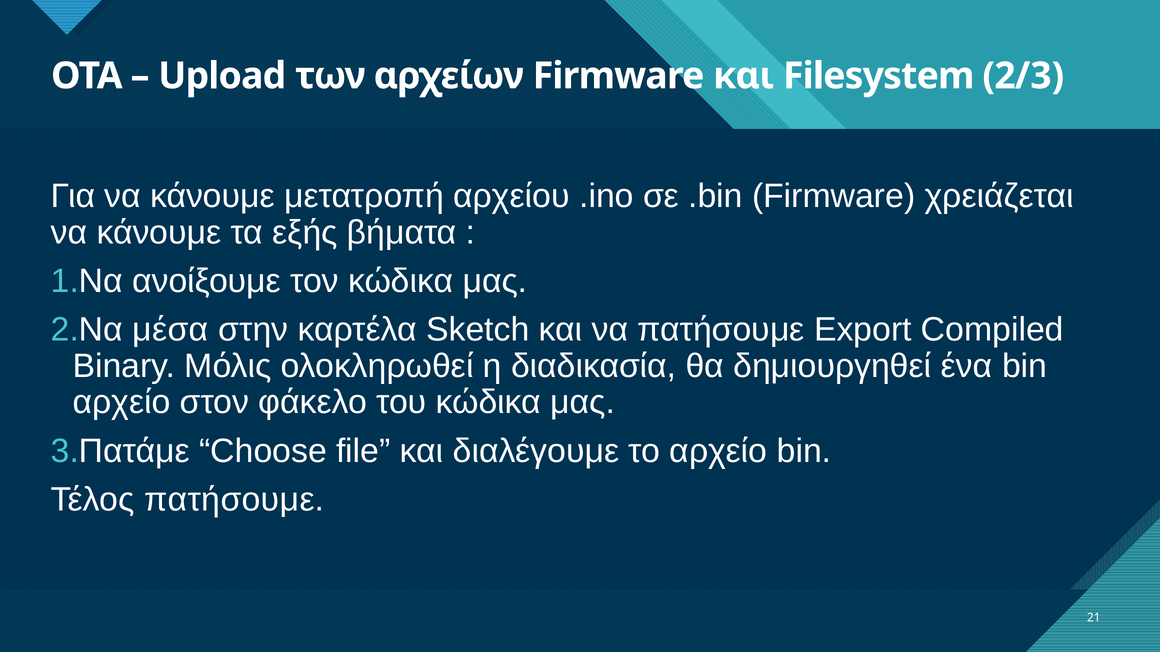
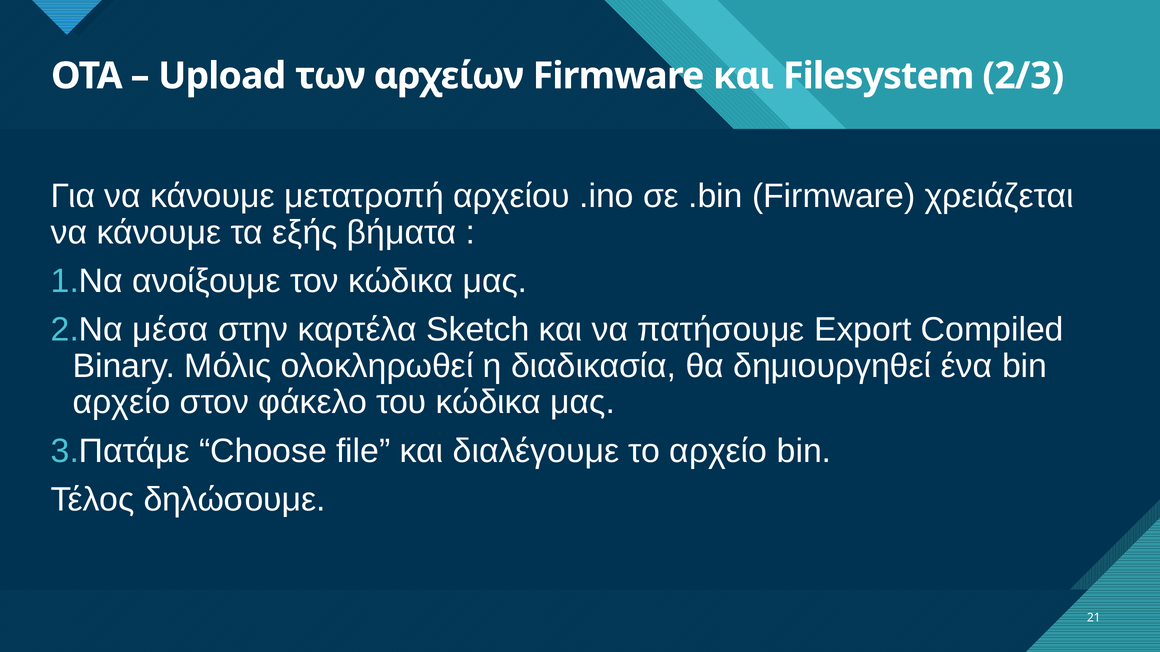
Τέλος πατήσουμε: πατήσουμε -> δηλώσουμε
